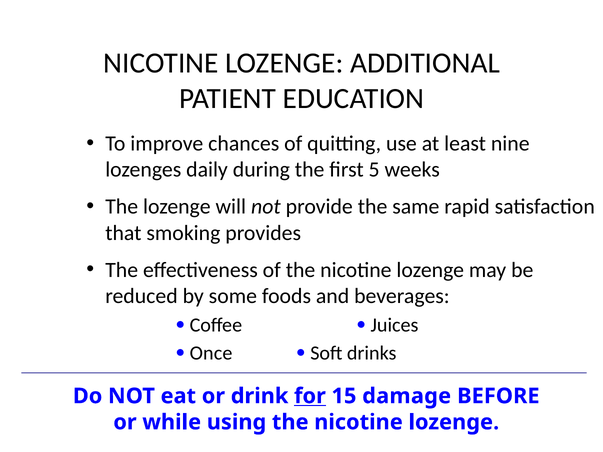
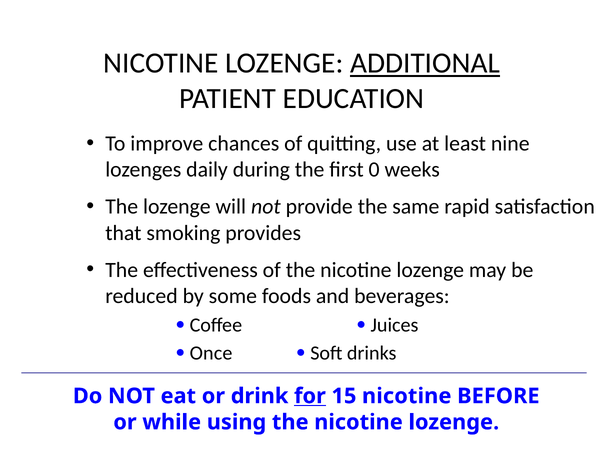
ADDITIONAL underline: none -> present
5: 5 -> 0
15 damage: damage -> nicotine
